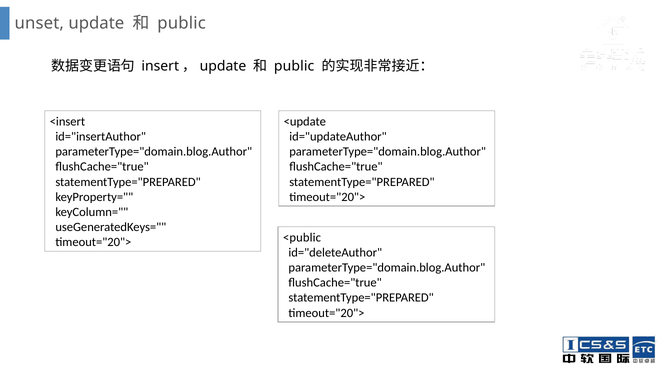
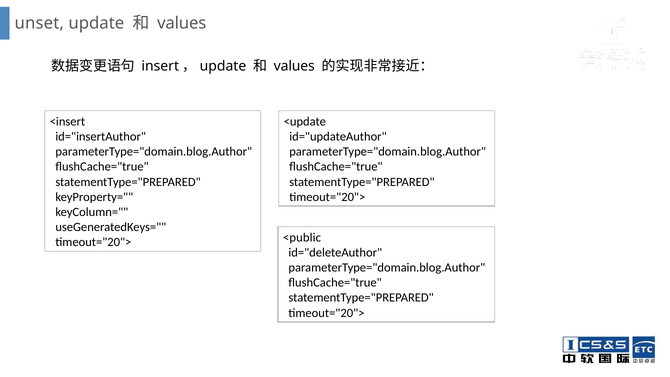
public at (182, 23): public -> values
public at (294, 66): public -> values
